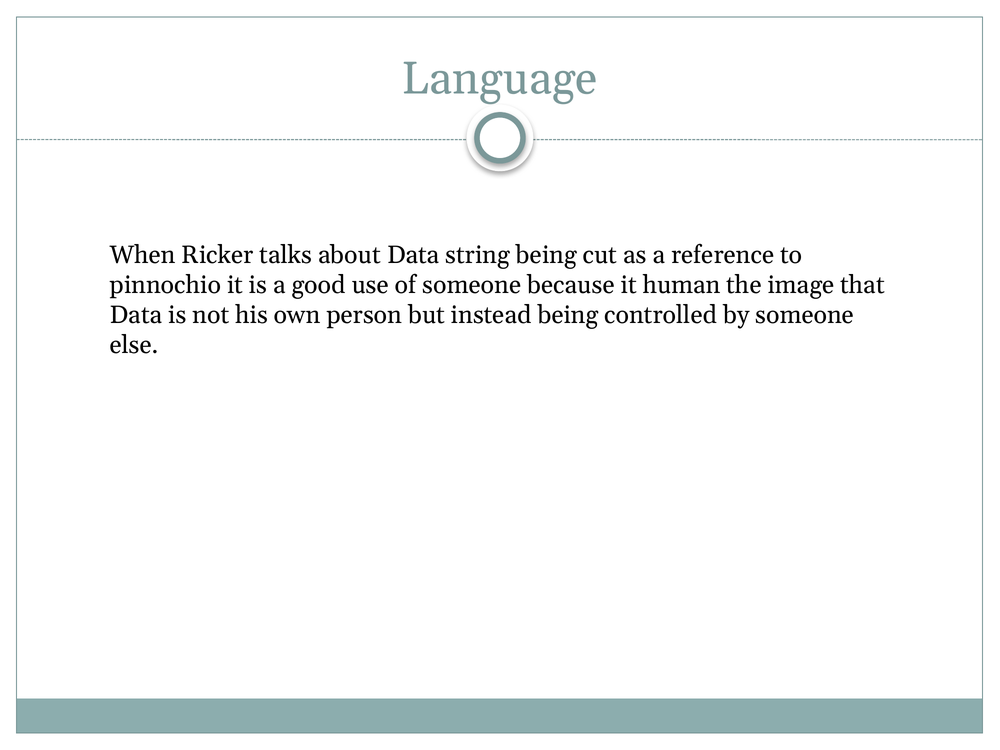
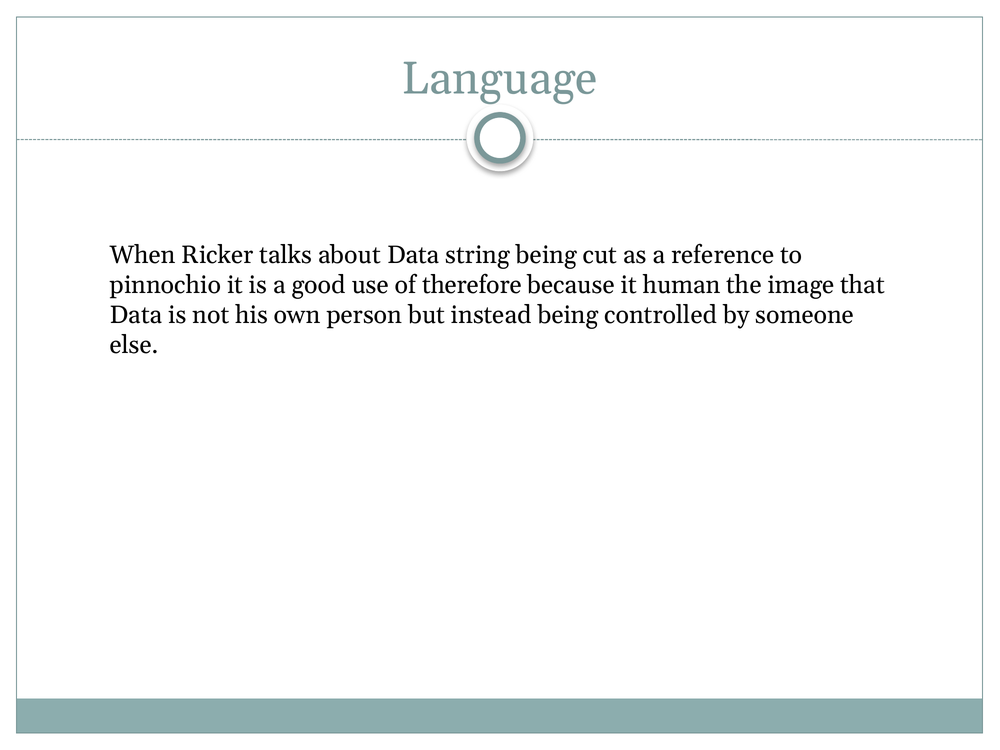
of someone: someone -> therefore
